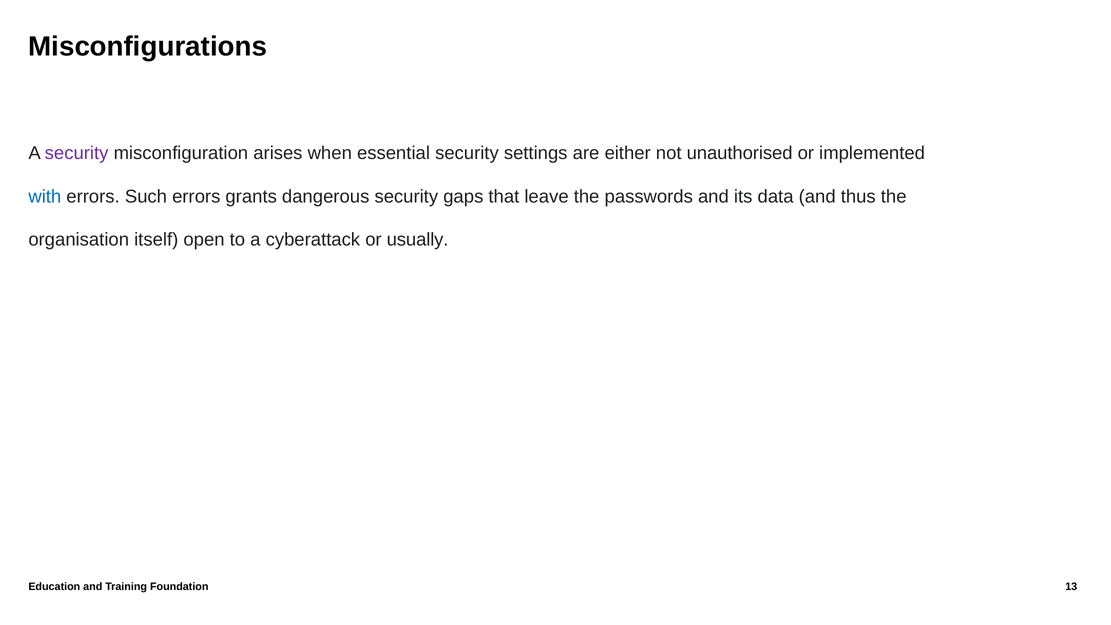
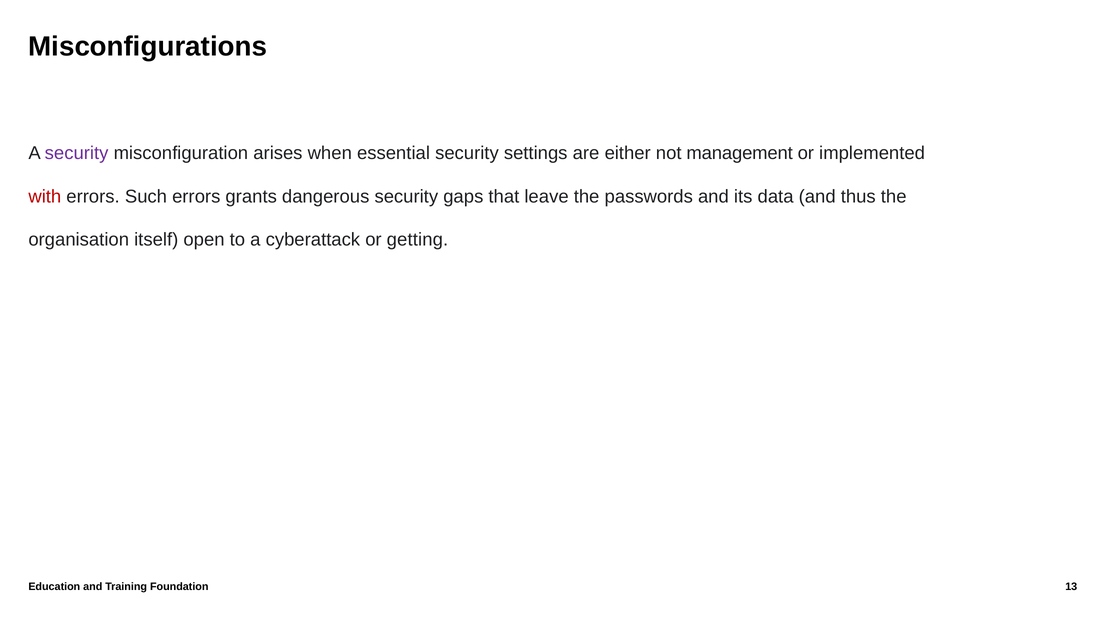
unauthorised: unauthorised -> management
with colour: blue -> red
usually: usually -> getting
